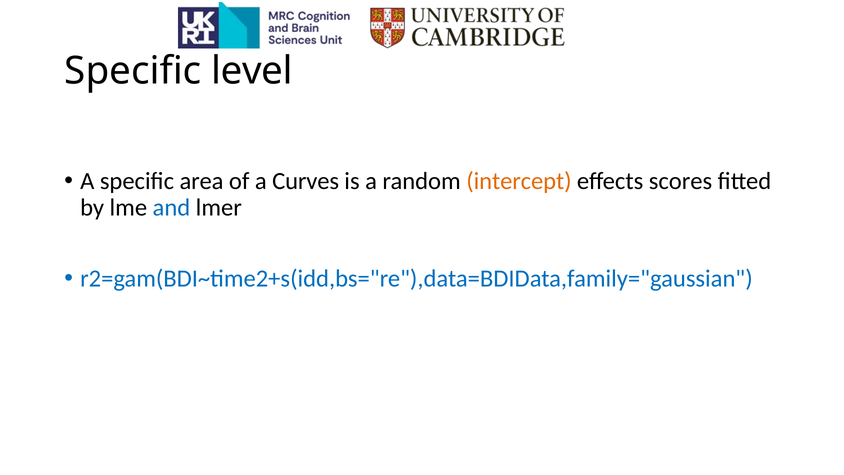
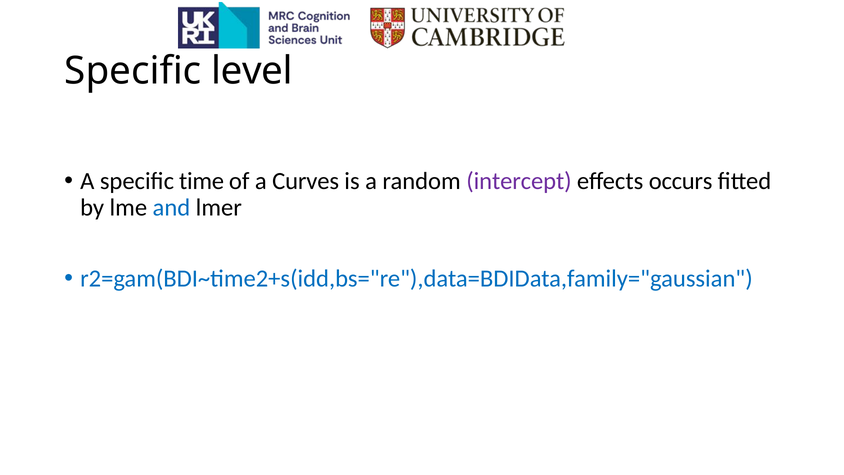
area: area -> time
intercept colour: orange -> purple
scores: scores -> occurs
